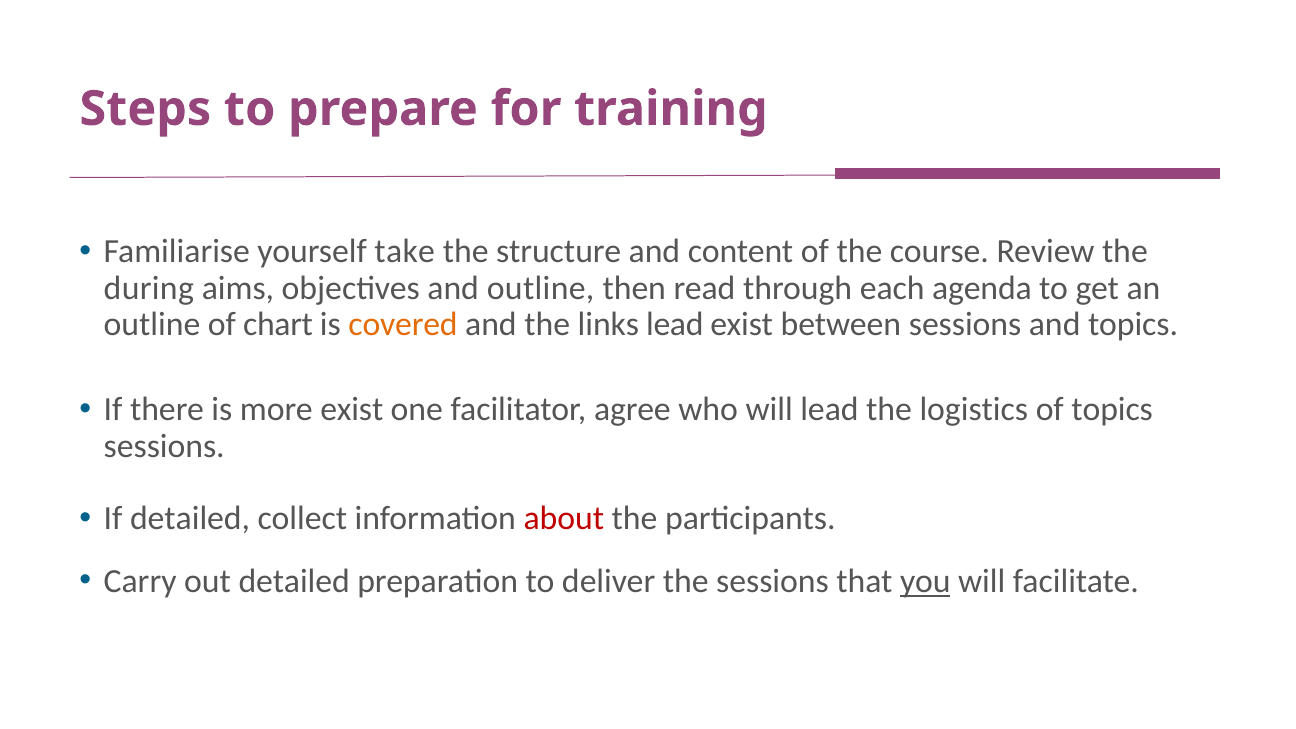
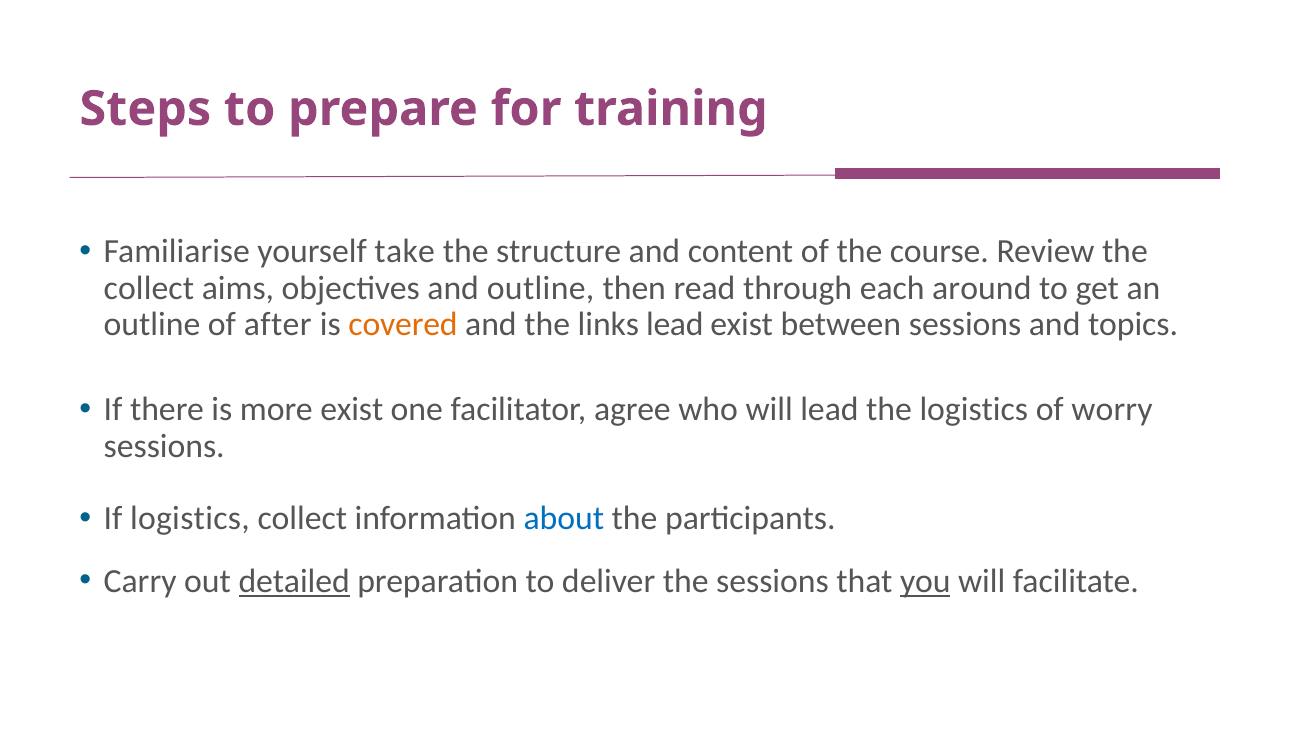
during at (149, 288): during -> collect
agenda: agenda -> around
chart: chart -> after
of topics: topics -> worry
If detailed: detailed -> logistics
about colour: red -> blue
detailed at (294, 581) underline: none -> present
